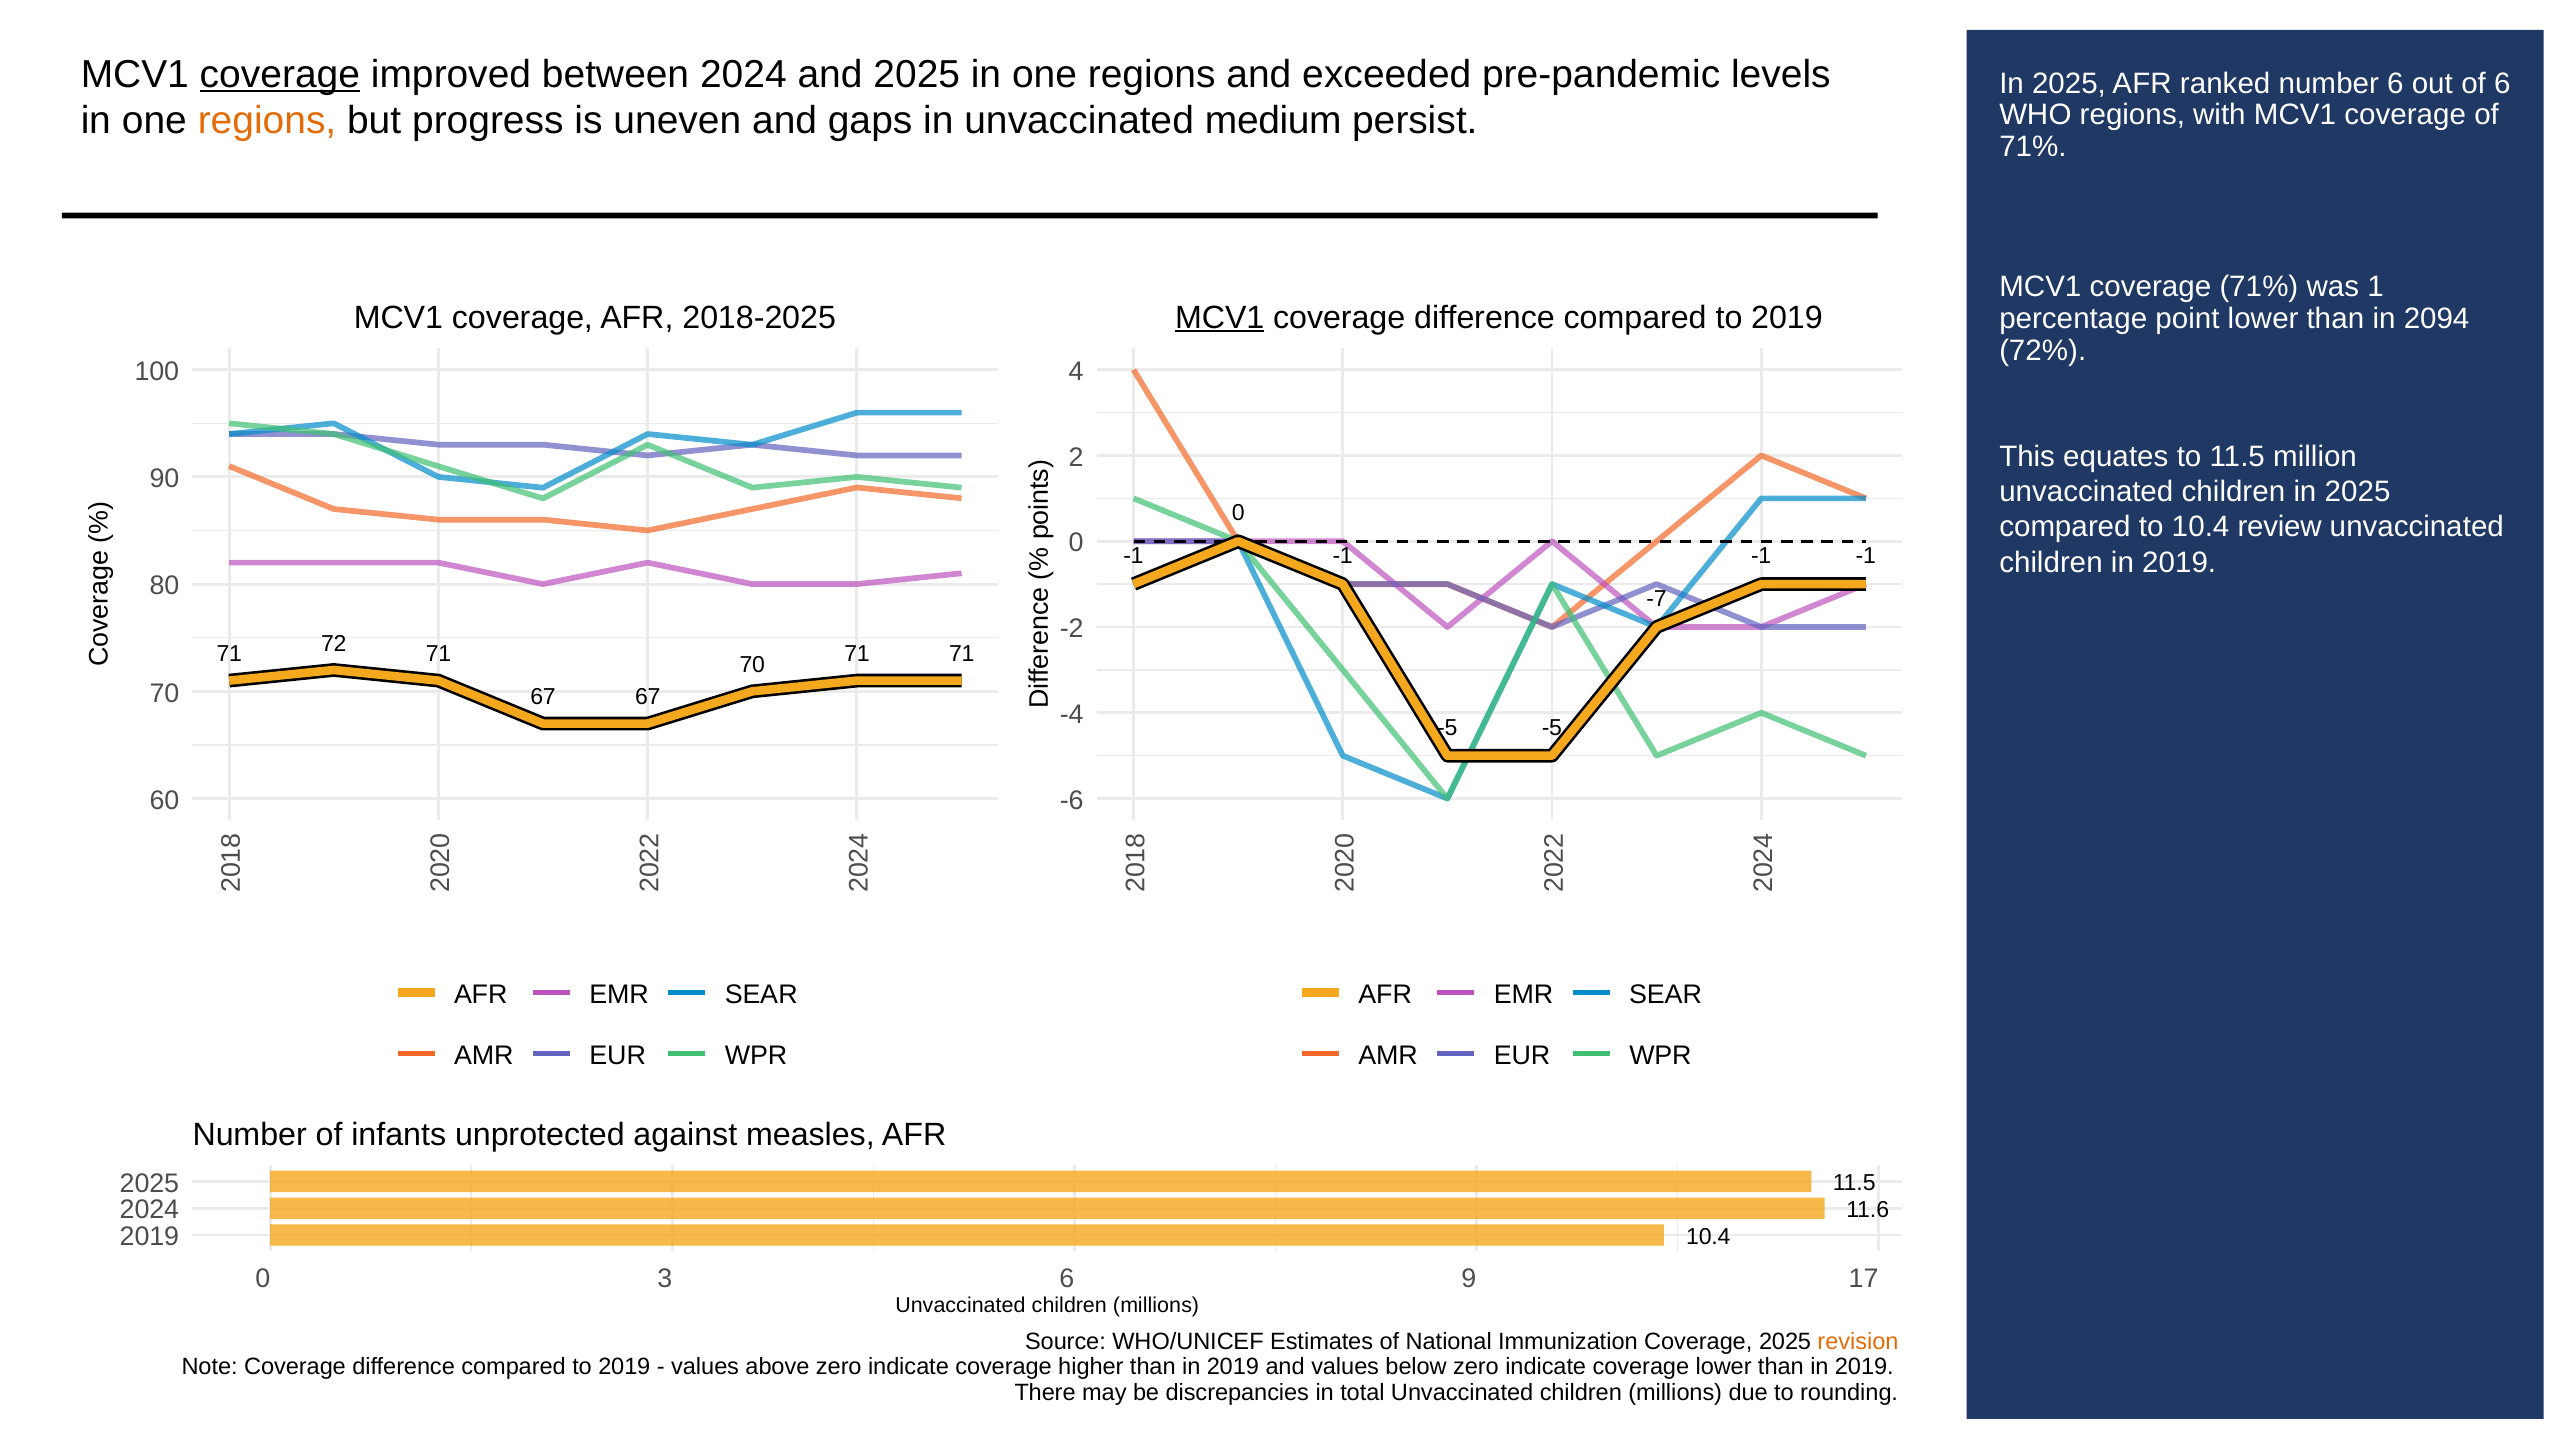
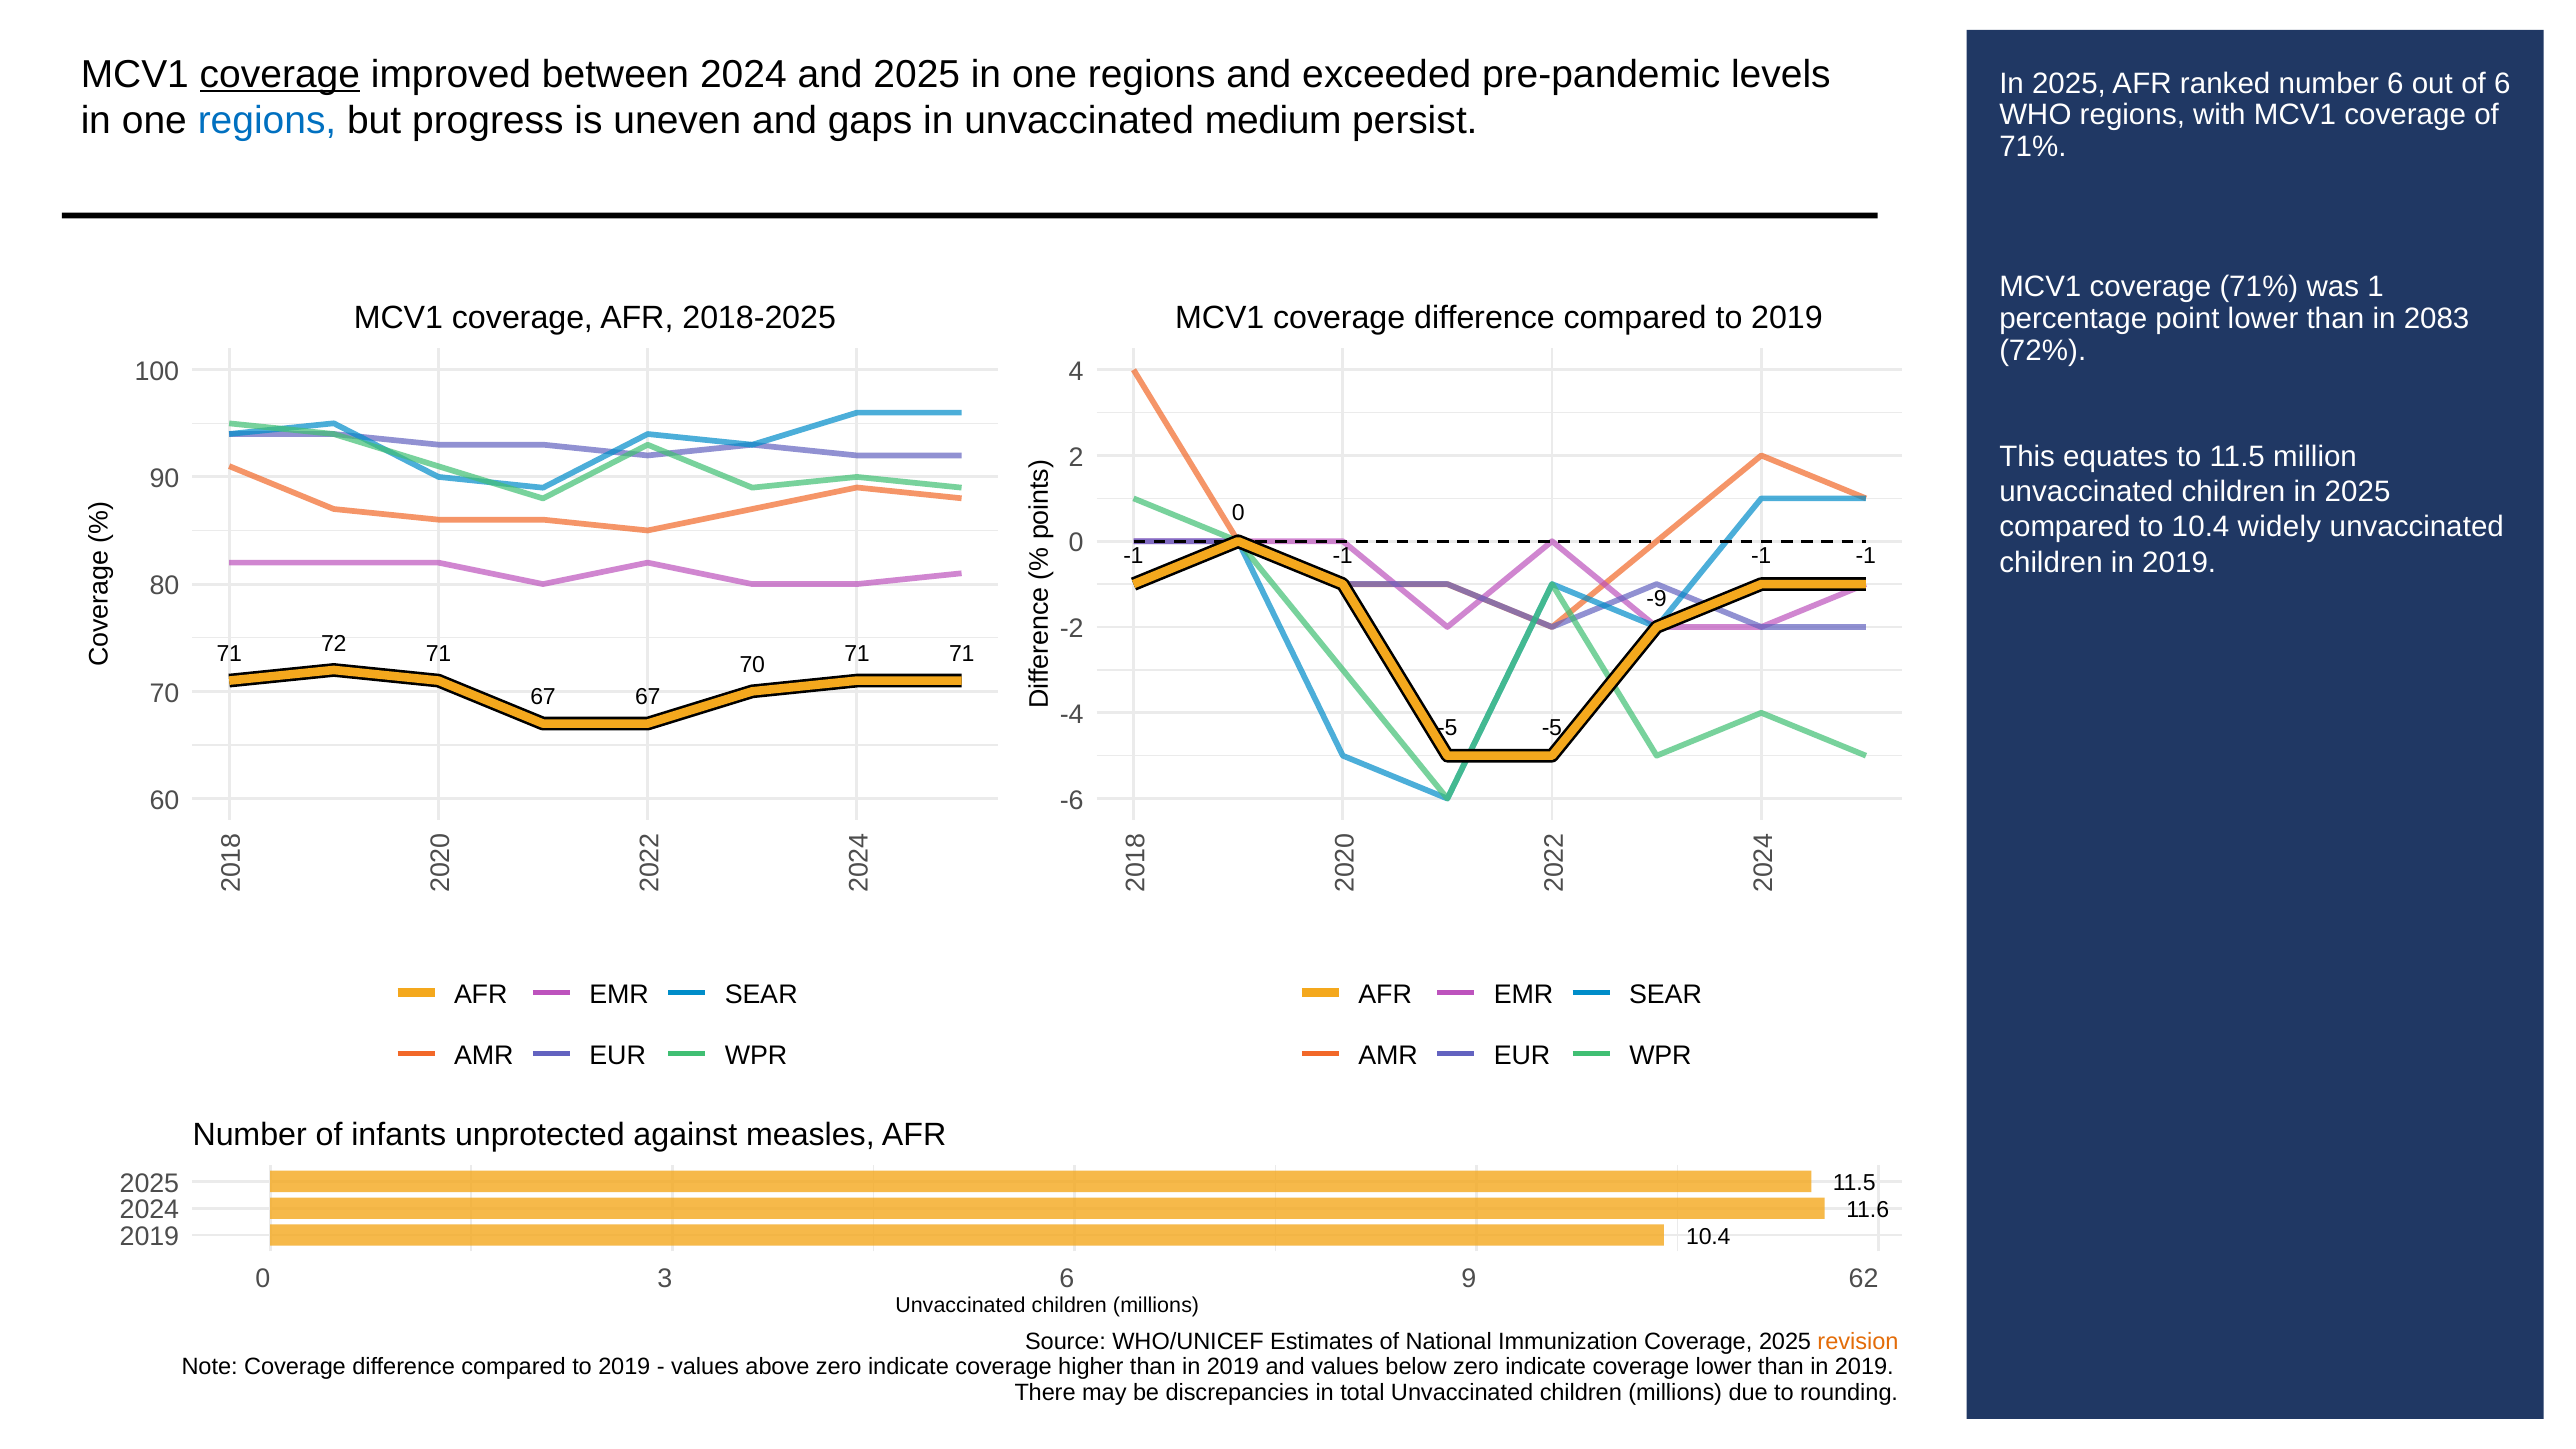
regions at (267, 121) colour: orange -> blue
MCV1 at (1220, 317) underline: present -> none
2094: 2094 -> 2083
review: review -> widely
-7: -7 -> -9
17: 17 -> 62
